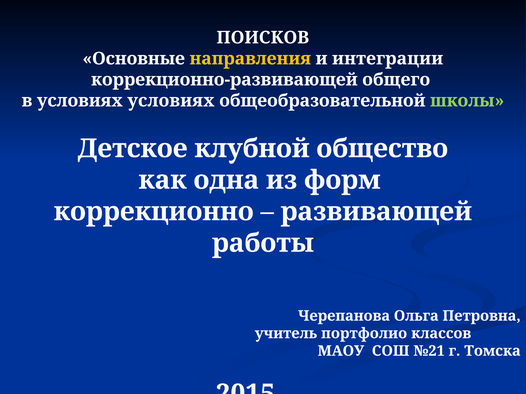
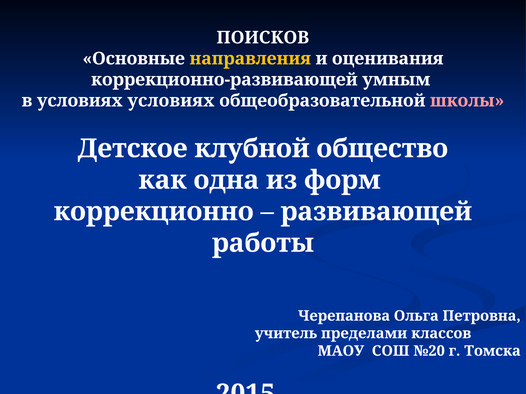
интеграции: интеграции -> оценивания
общего: общего -> умным
школы colour: light green -> pink
портфолио: портфолио -> пределами
№21: №21 -> №20
